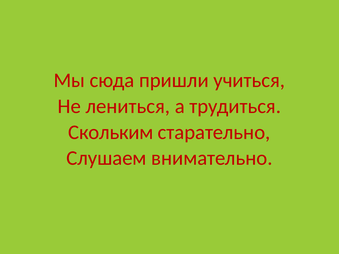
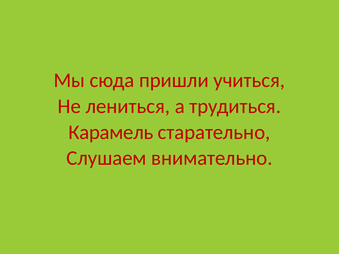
Скольким: Скольким -> Карамель
